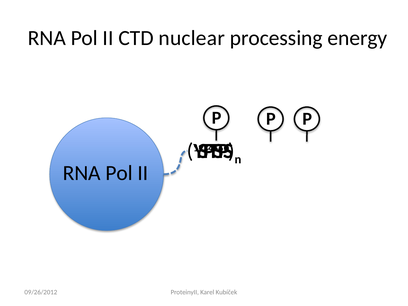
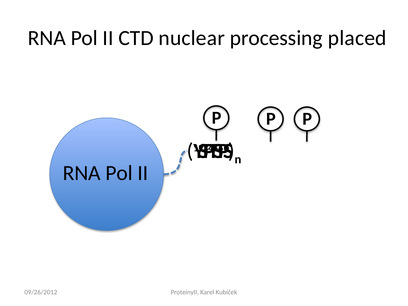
energy: energy -> placed
